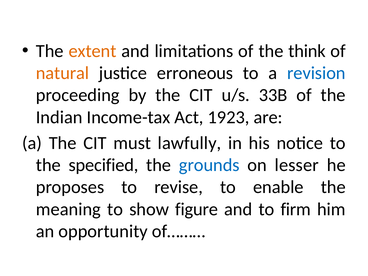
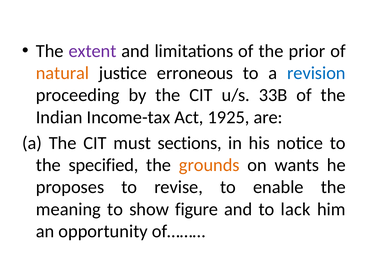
extent colour: orange -> purple
think: think -> prior
1923: 1923 -> 1925
lawfully: lawfully -> sections
grounds colour: blue -> orange
lesser: lesser -> wants
firm: firm -> lack
